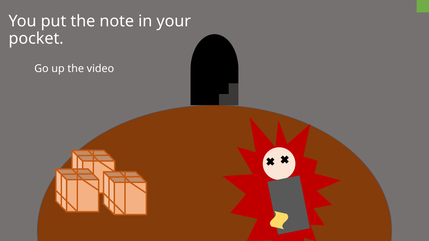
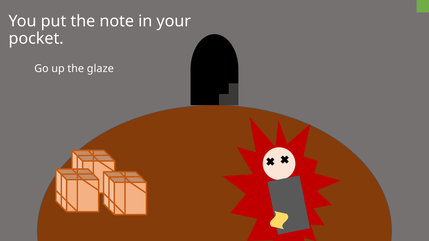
video: video -> glaze
